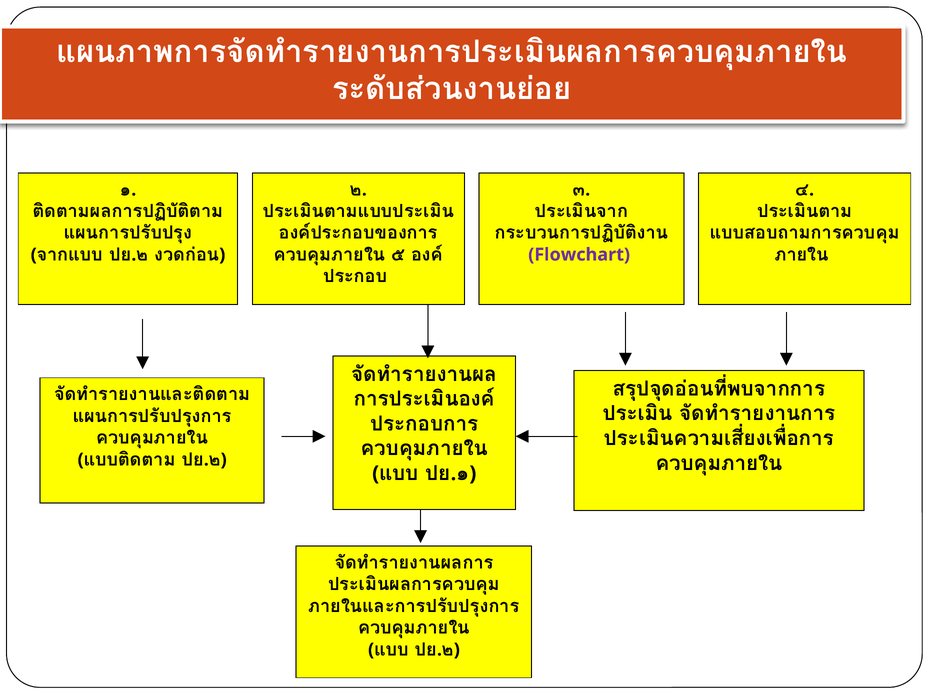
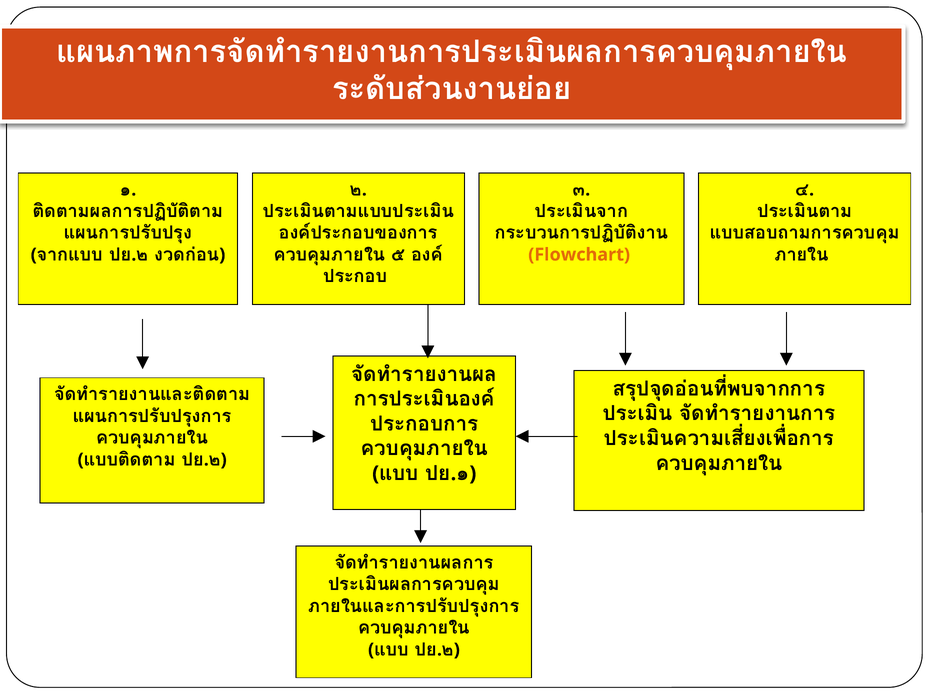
Flowchart colour: purple -> orange
